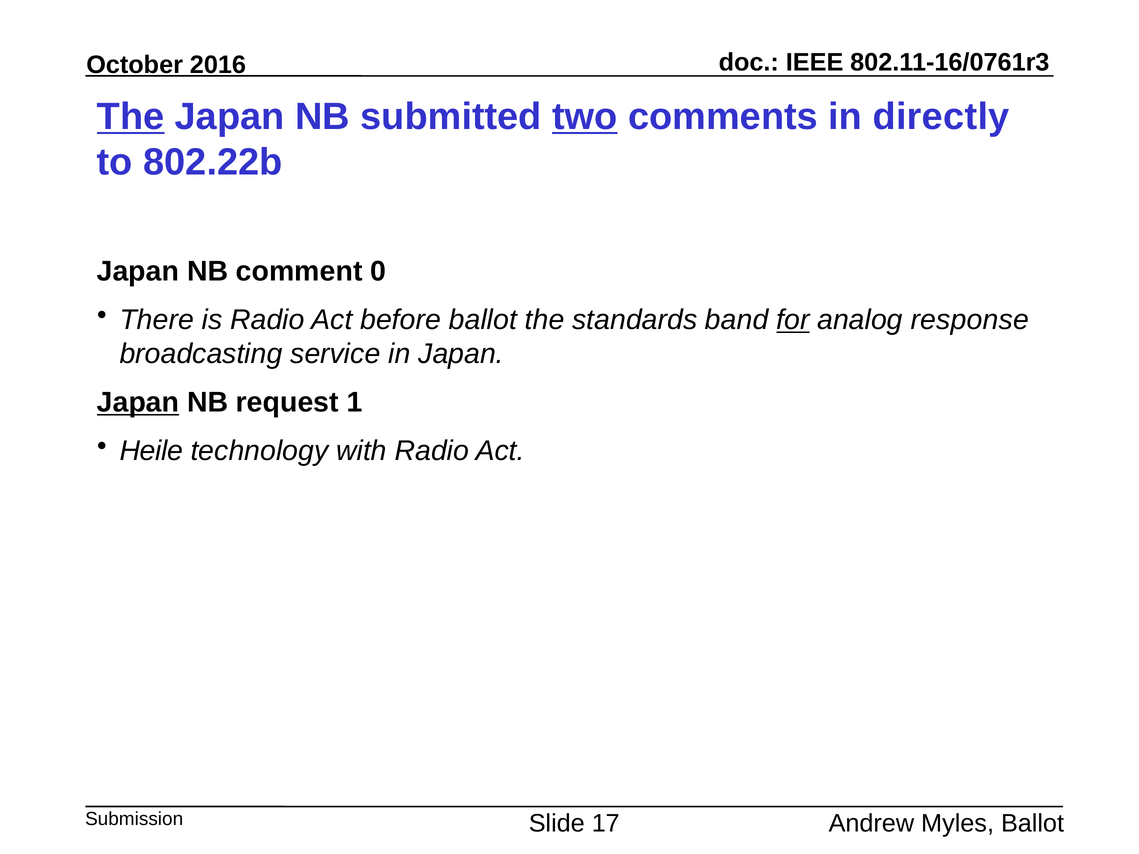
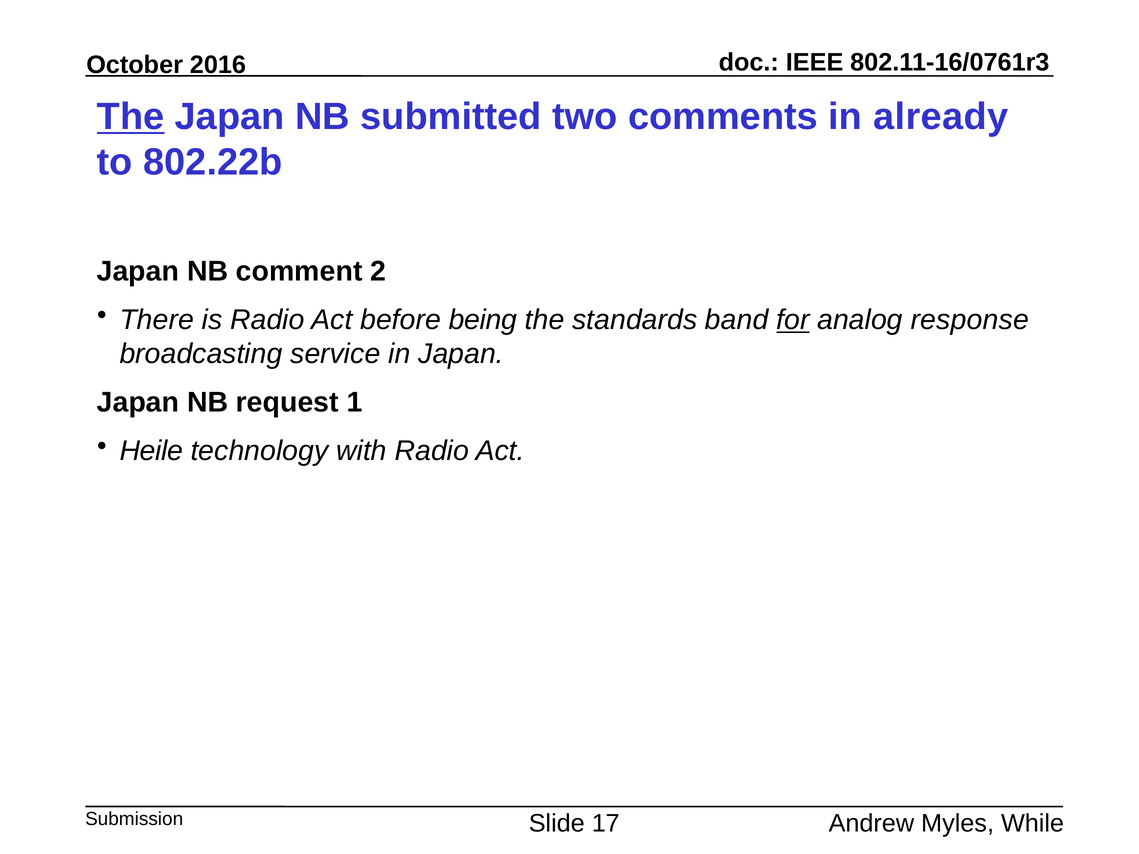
two underline: present -> none
directly: directly -> already
0: 0 -> 2
before ballot: ballot -> being
Japan at (138, 403) underline: present -> none
Myles Ballot: Ballot -> While
